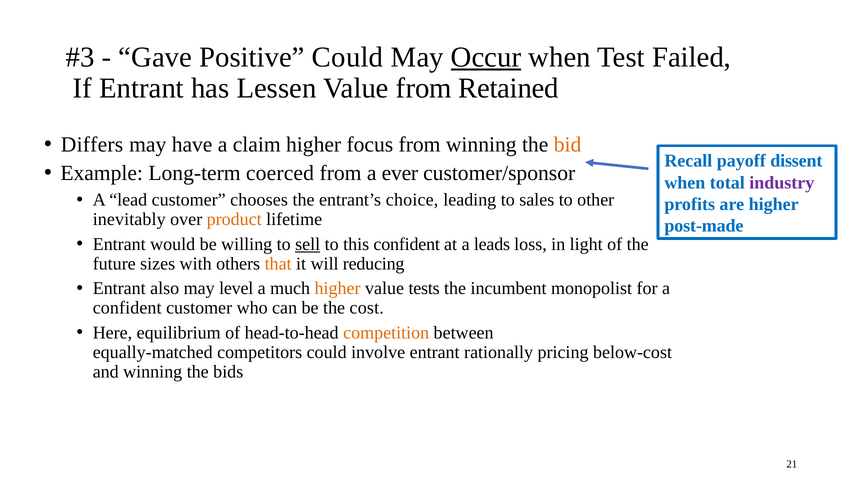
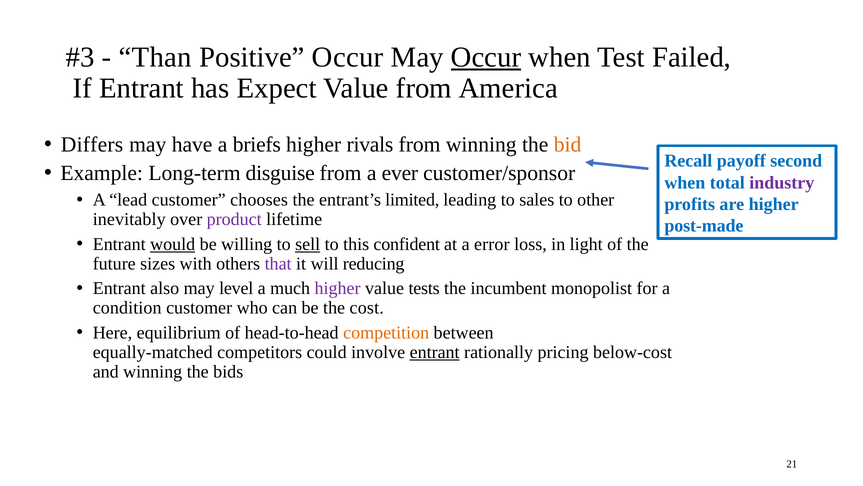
Gave: Gave -> Than
Positive Could: Could -> Occur
Lessen: Lessen -> Expect
Retained: Retained -> America
claim: claim -> briefs
focus: focus -> rivals
dissent: dissent -> second
coerced: coerced -> disguise
choice: choice -> limited
product colour: orange -> purple
would underline: none -> present
leads: leads -> error
that colour: orange -> purple
higher at (338, 288) colour: orange -> purple
confident at (127, 308): confident -> condition
entrant at (435, 352) underline: none -> present
